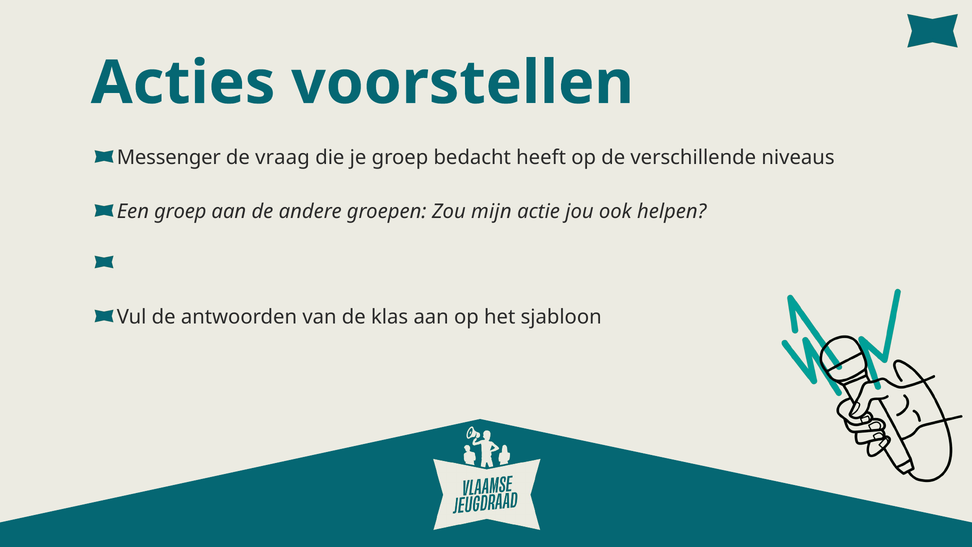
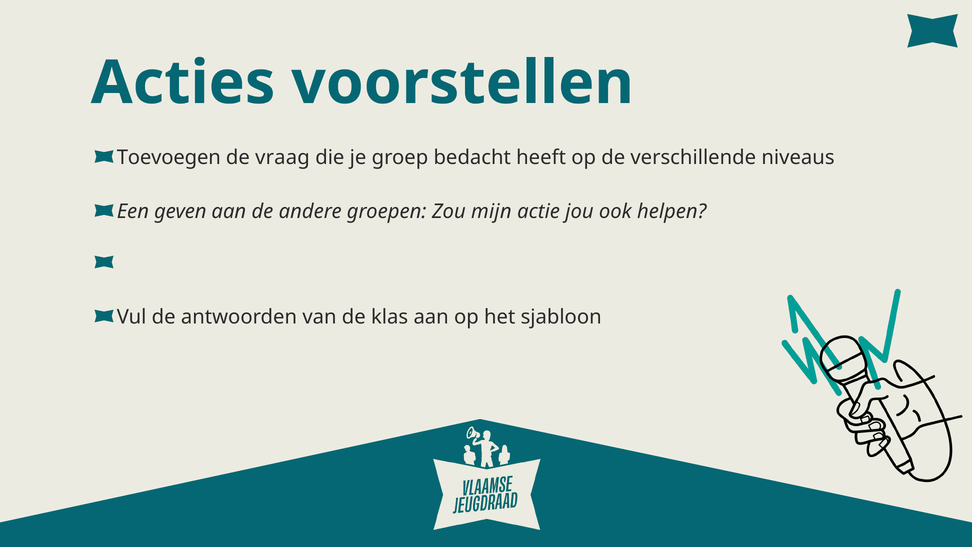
Messenger: Messenger -> Toevoegen
Een groep: groep -> geven
